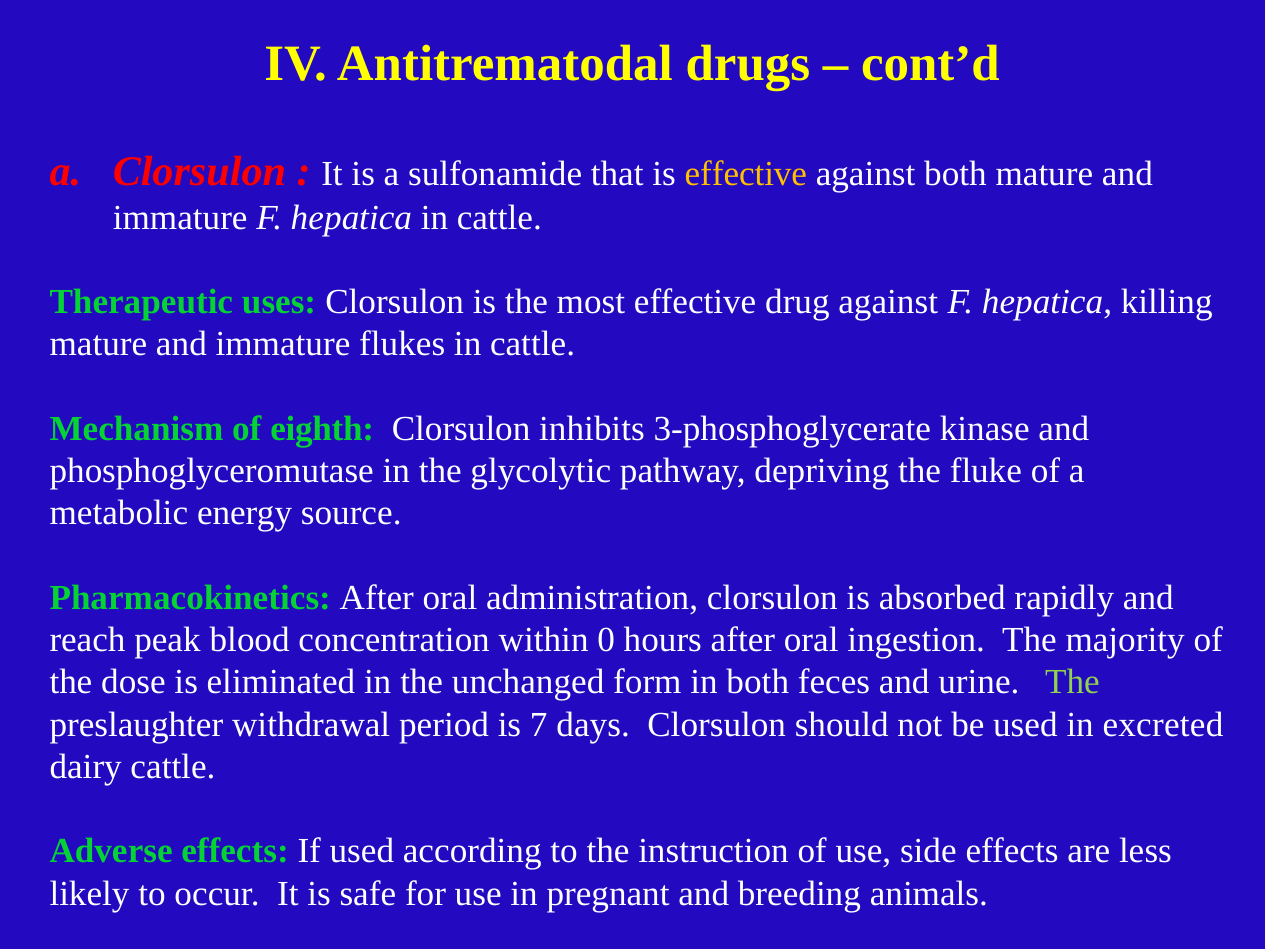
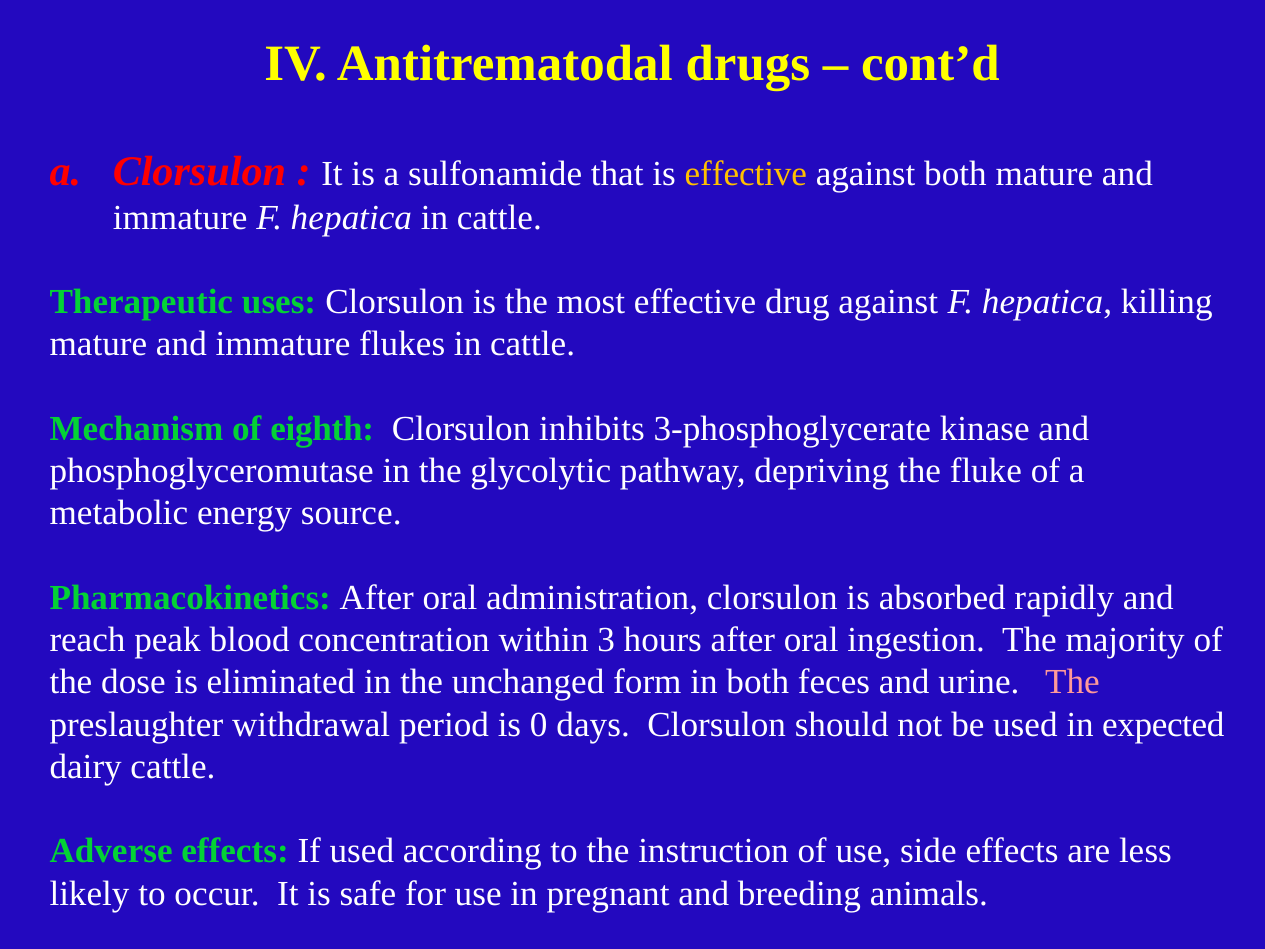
0: 0 -> 3
The at (1072, 682) colour: light green -> pink
7: 7 -> 0
excreted: excreted -> expected
